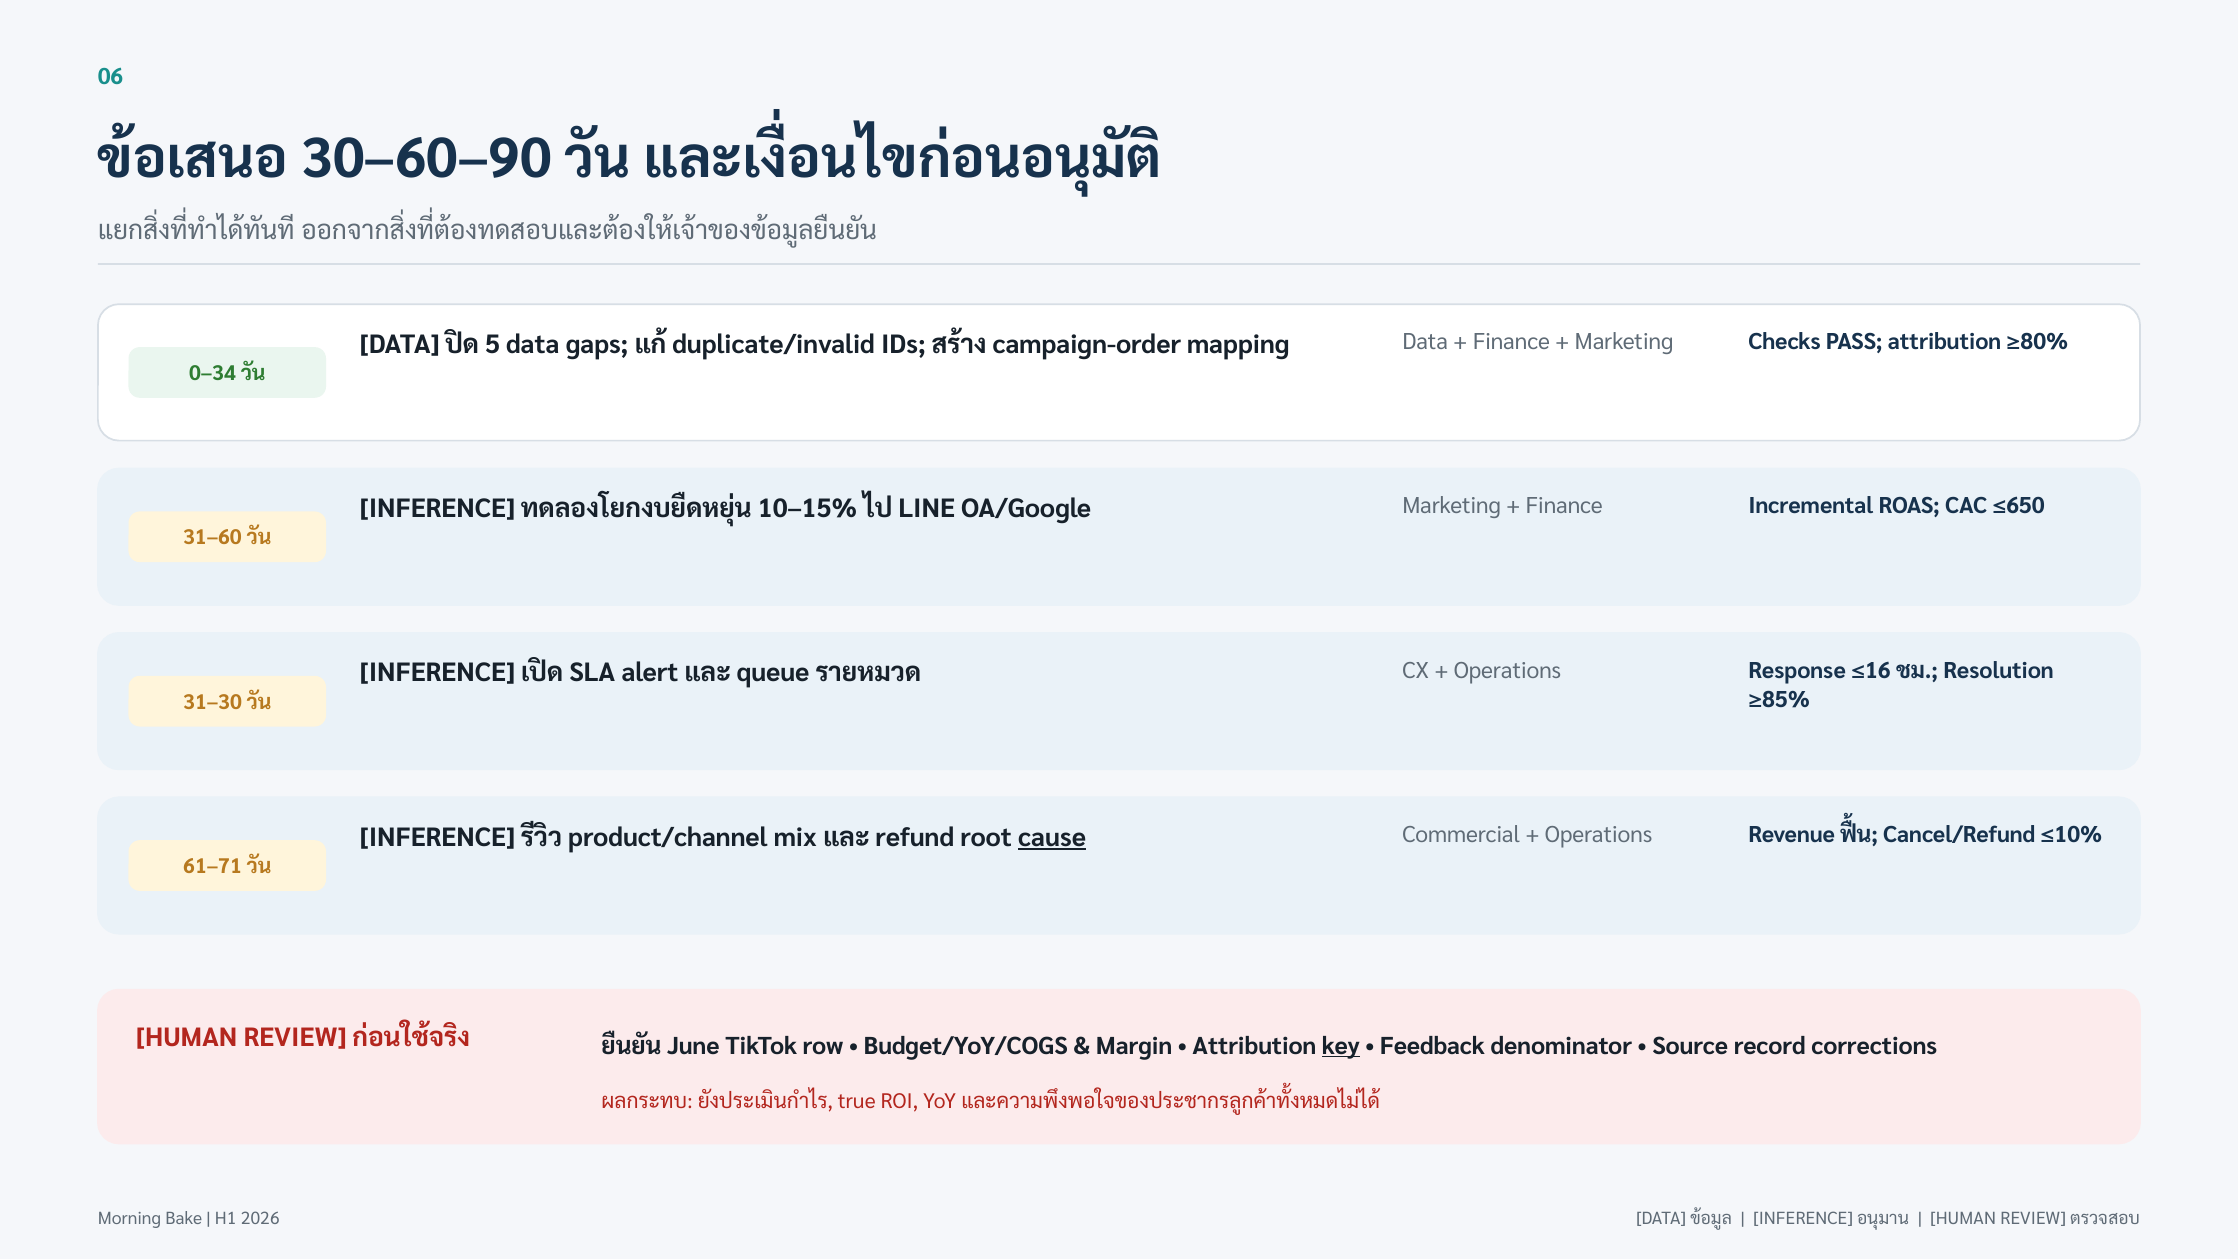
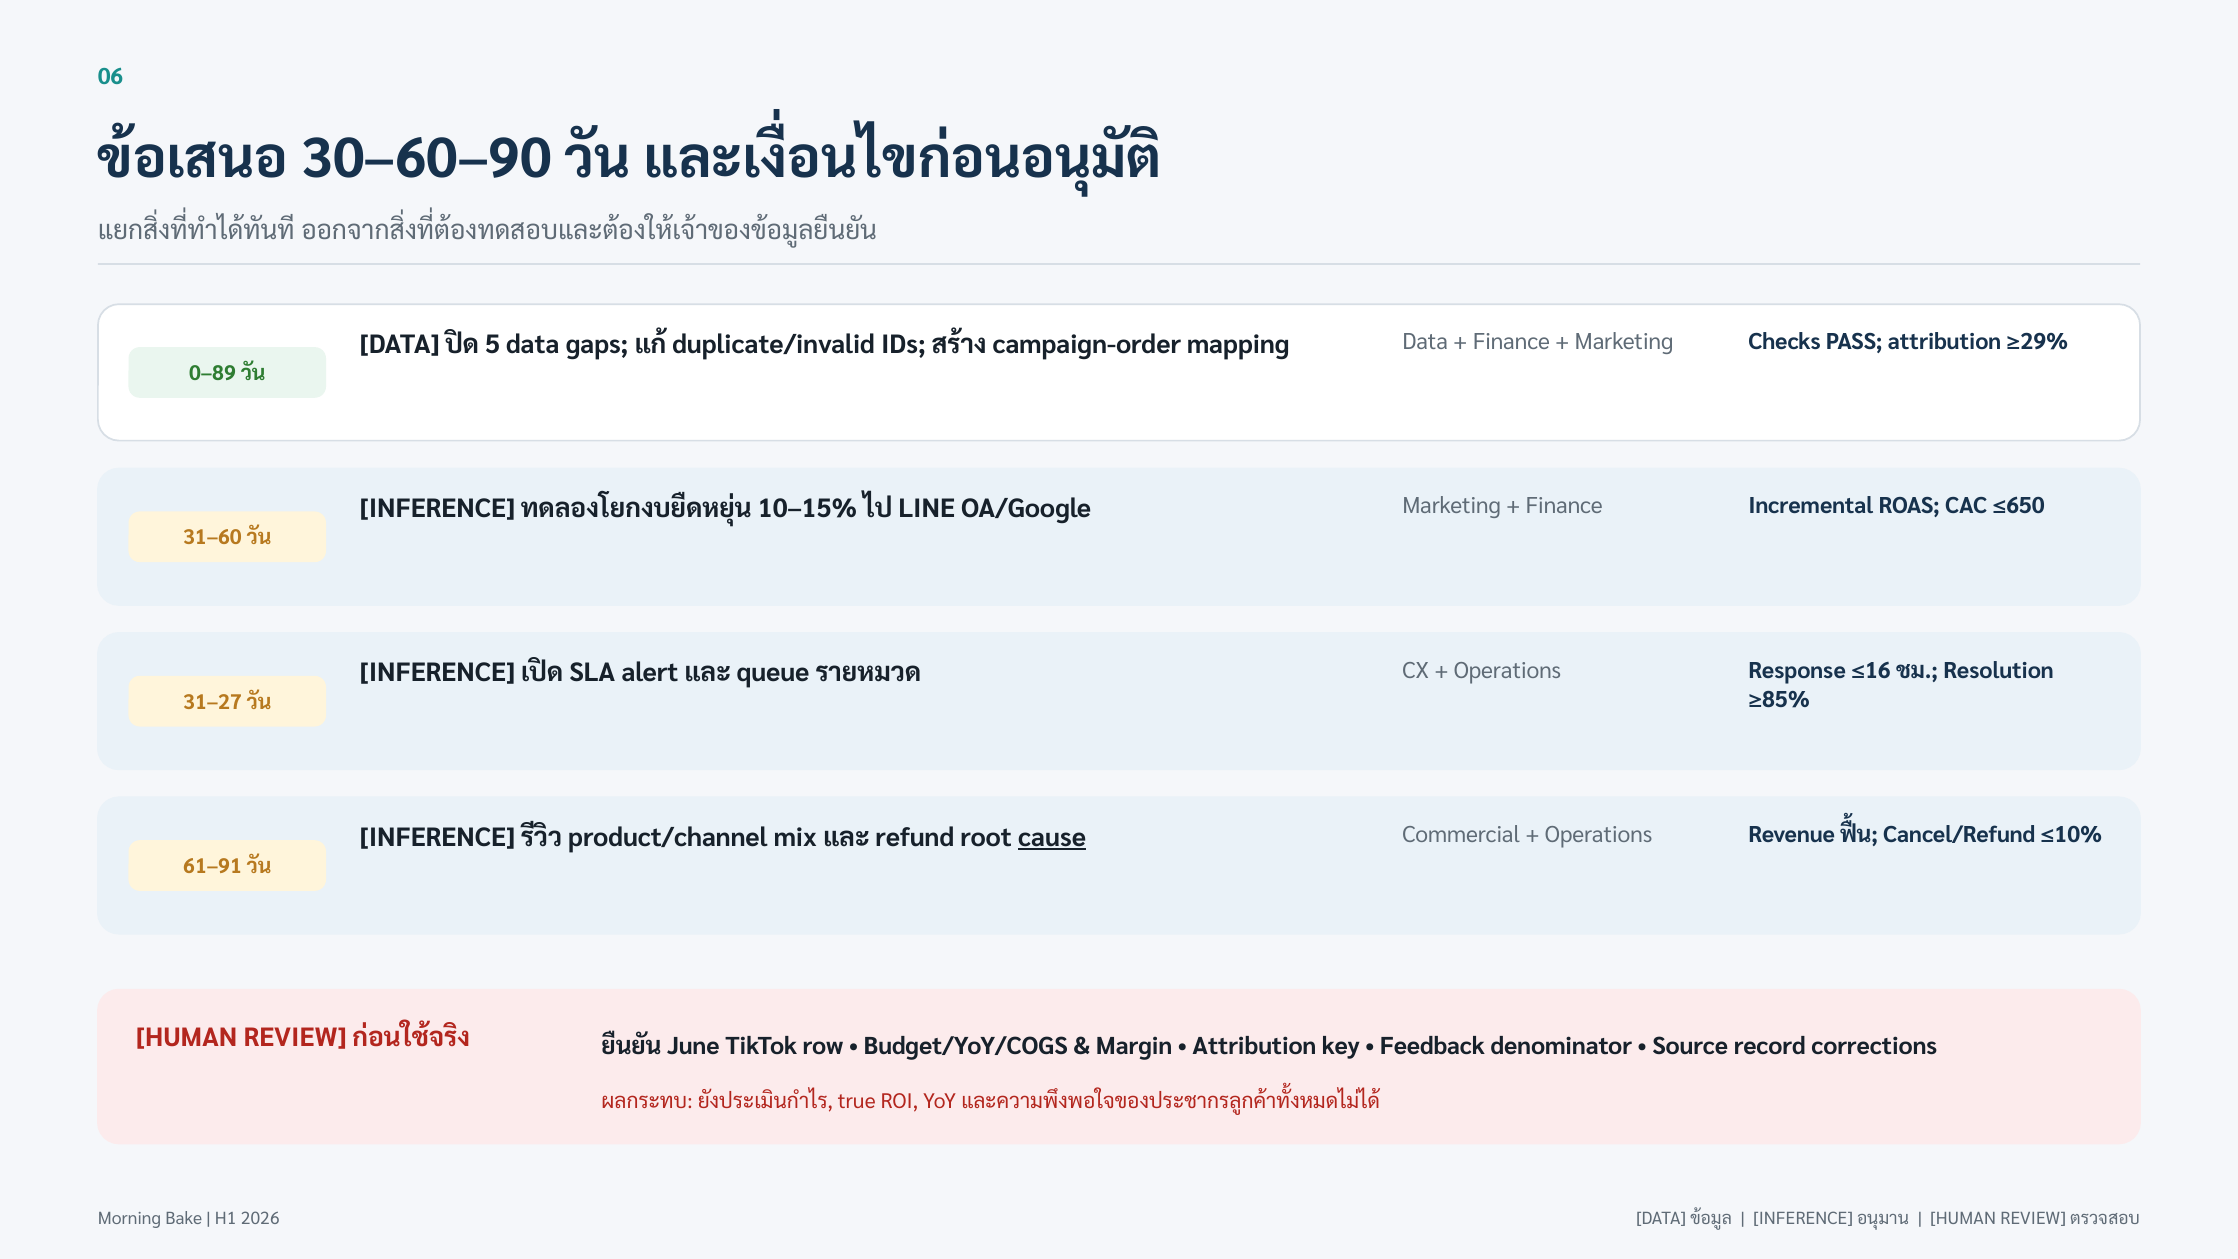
≥80%: ≥80% -> ≥29%
0–34: 0–34 -> 0–89
31–30: 31–30 -> 31–27
61–71: 61–71 -> 61–91
key underline: present -> none
